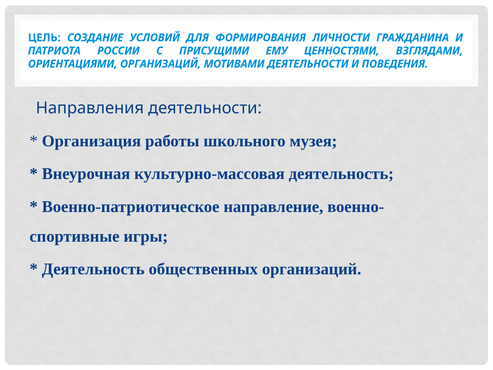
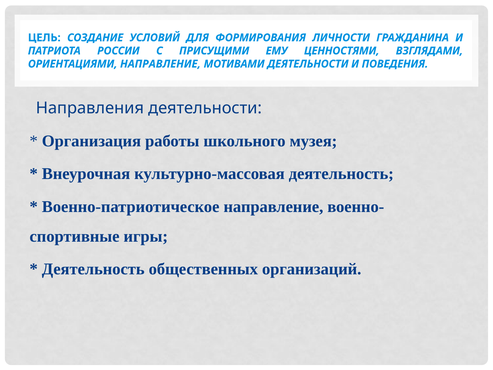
ОРИЕНТАЦИЯМИ ОРГАНИЗАЦИЙ: ОРГАНИЗАЦИЙ -> НАПРАВЛЕНИЕ
